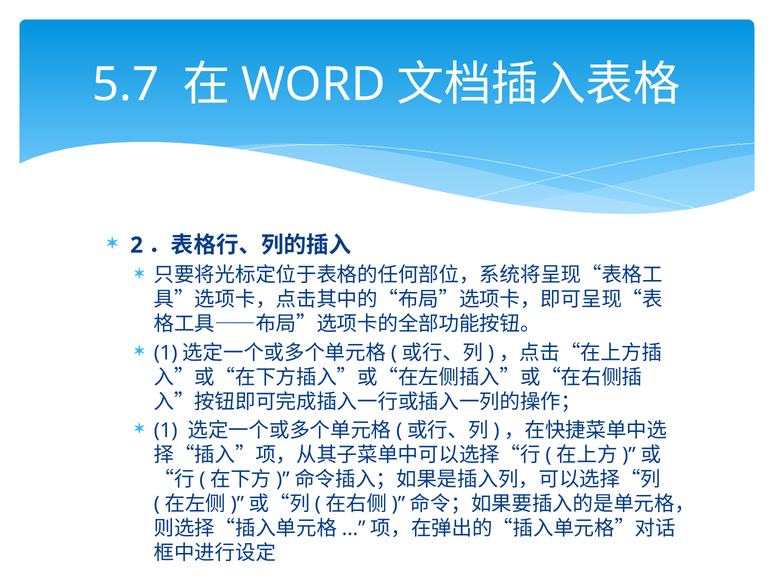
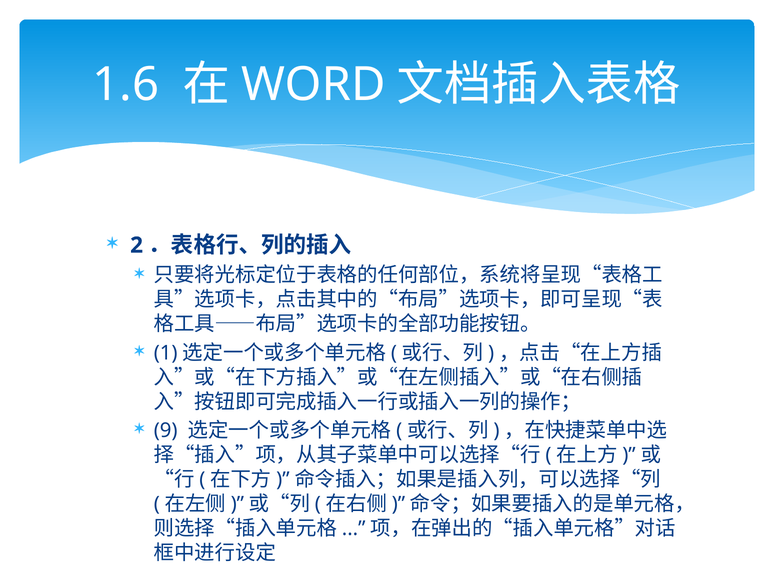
5.7: 5.7 -> 1.6
1 at (166, 430): 1 -> 9
